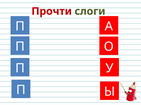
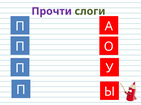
Прочти colour: red -> purple
